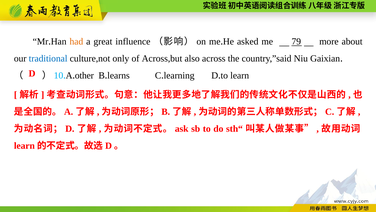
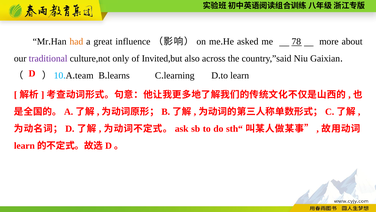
79: 79 -> 78
traditional colour: blue -> purple
Across,but: Across,but -> Invited,but
other: other -> team
